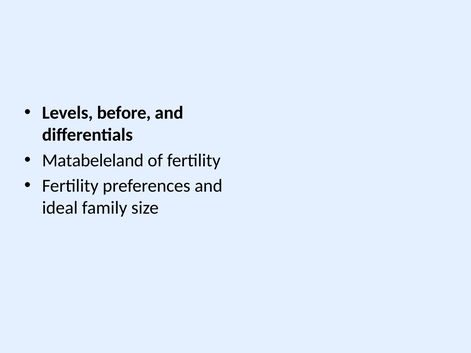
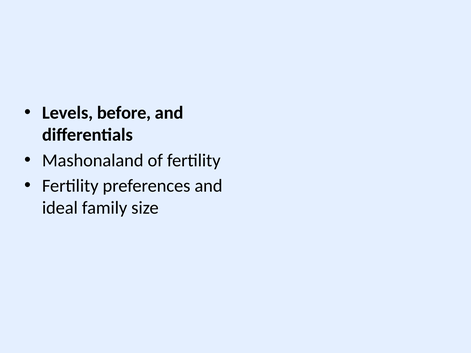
Matabeleland: Matabeleland -> Mashonaland
